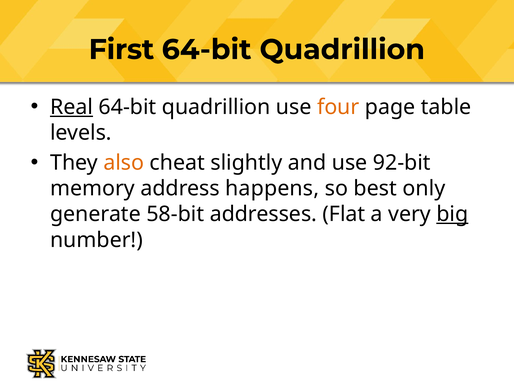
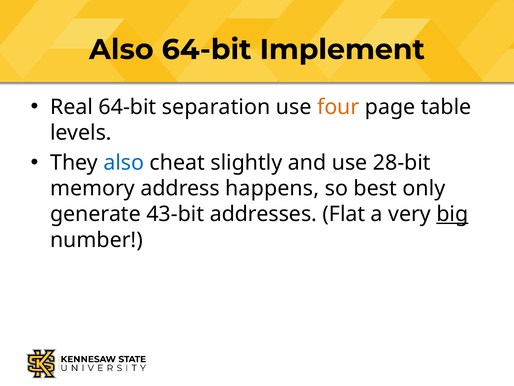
First at (121, 50): First -> Also
Quadrillion at (342, 50): Quadrillion -> Implement
Real underline: present -> none
quadrillion at (216, 107): quadrillion -> separation
also at (124, 163) colour: orange -> blue
92-bit: 92-bit -> 28-bit
58-bit: 58-bit -> 43-bit
